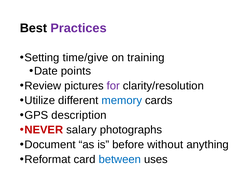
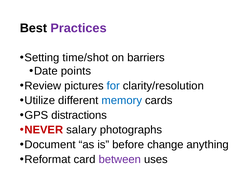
time/give: time/give -> time/shot
training: training -> barriers
for colour: purple -> blue
description: description -> distractions
without: without -> change
between colour: blue -> purple
